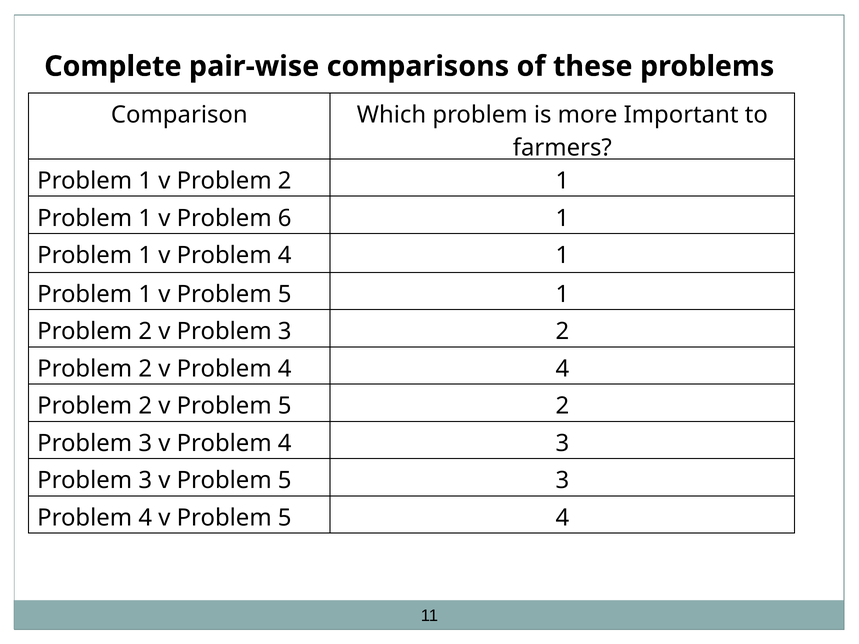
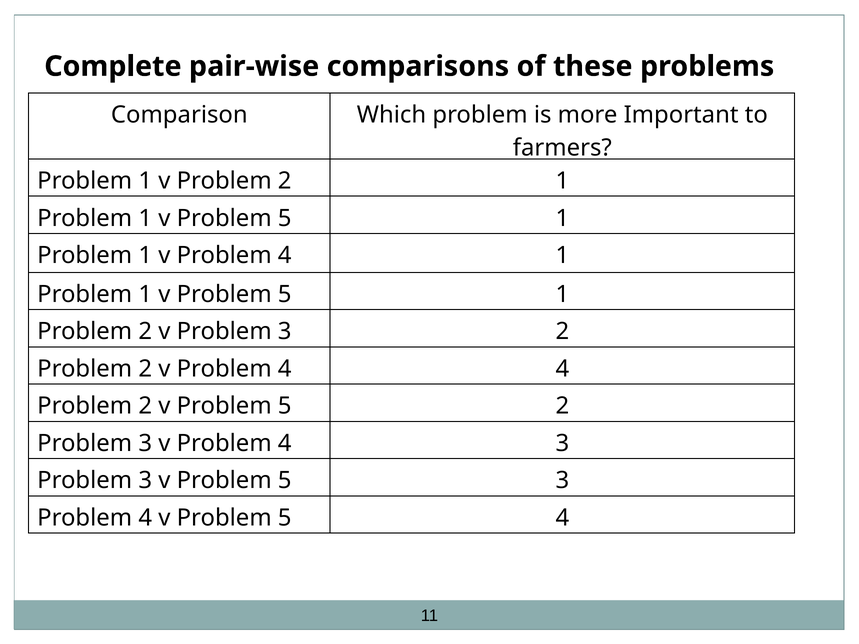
6 at (285, 218): 6 -> 5
